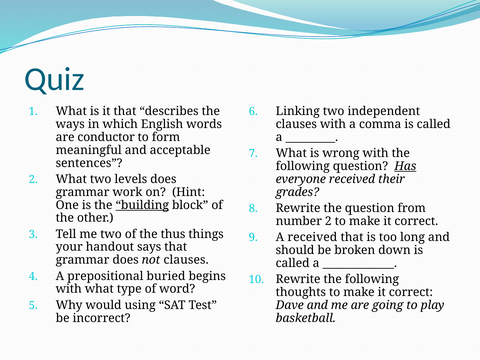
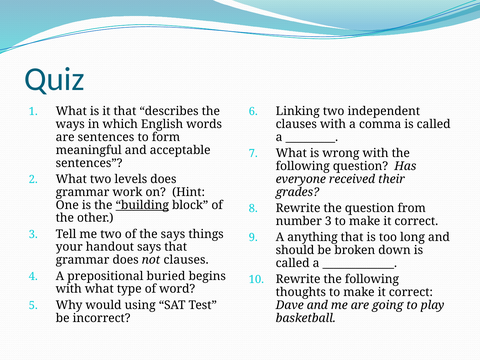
are conductor: conductor -> sentences
Has underline: present -> none
number 2: 2 -> 3
the thus: thus -> says
A received: received -> anything
